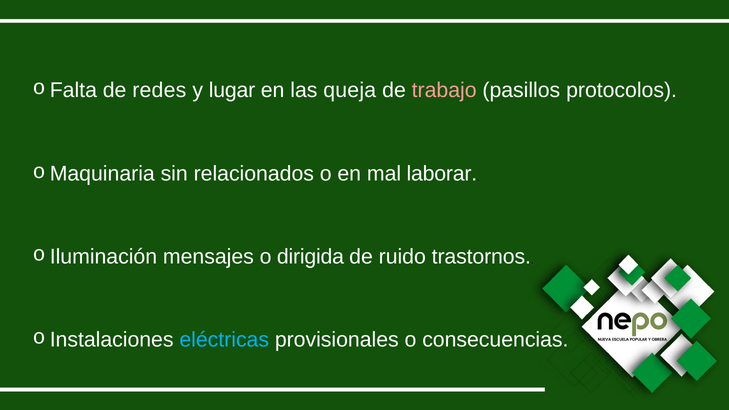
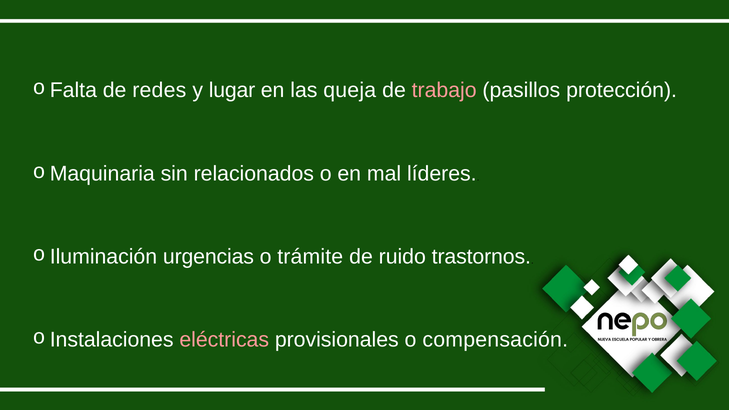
protocolos: protocolos -> protección
laborar: laborar -> líderes
mensajes: mensajes -> urgencias
dirigida: dirigida -> trámite
eléctricas colour: light blue -> pink
consecuencias: consecuencias -> compensación
